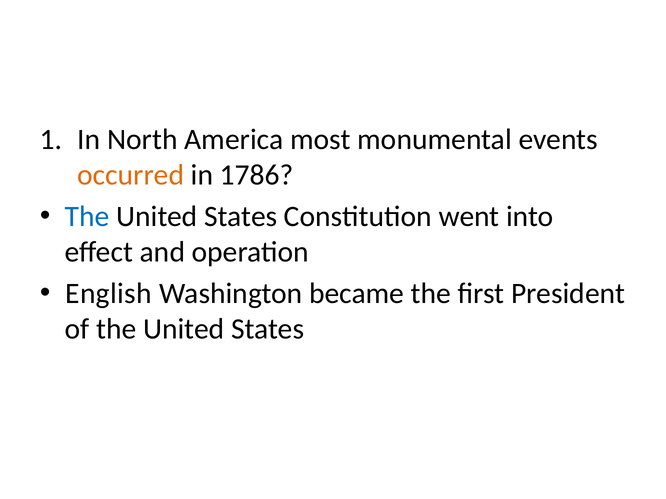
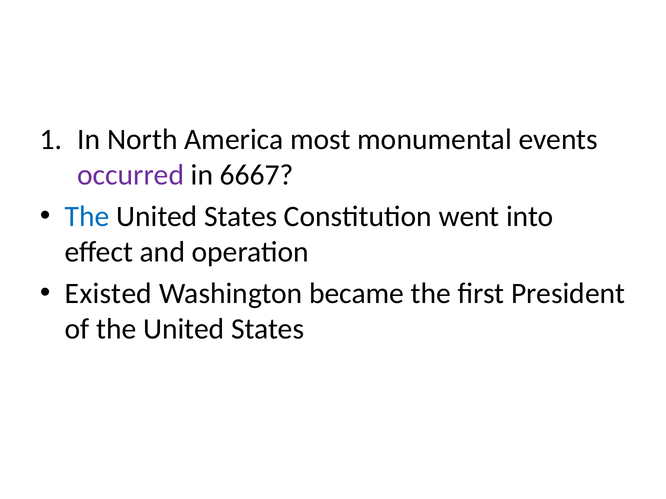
occurred colour: orange -> purple
1786: 1786 -> 6667
English: English -> Existed
